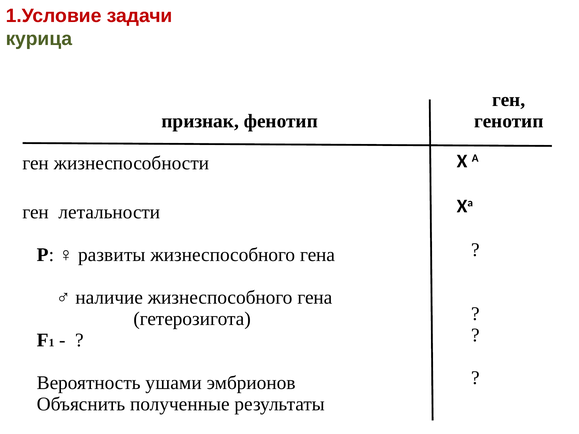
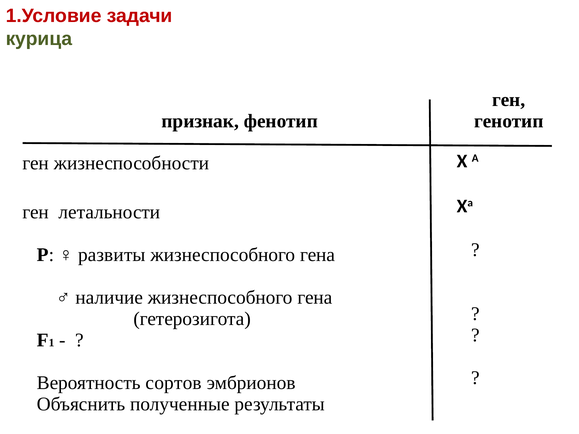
ушами: ушами -> сортов
